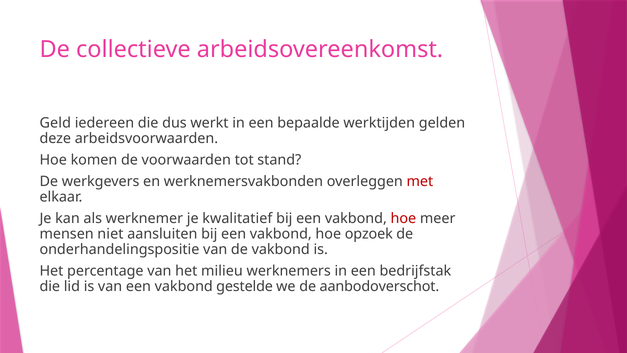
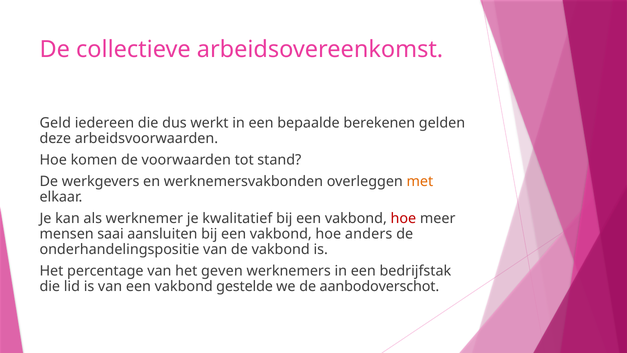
werktijden: werktijden -> berekenen
met colour: red -> orange
niet: niet -> saai
opzoek: opzoek -> anders
milieu: milieu -> geven
